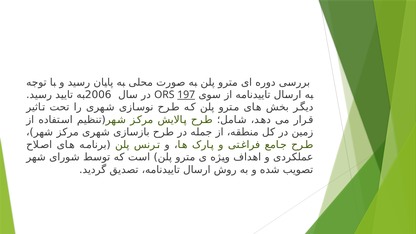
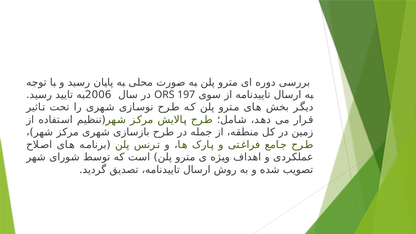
197 underline: present -> none
